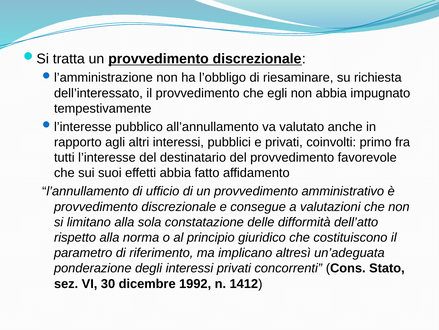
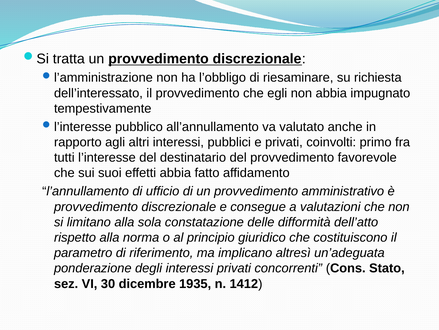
1992: 1992 -> 1935
